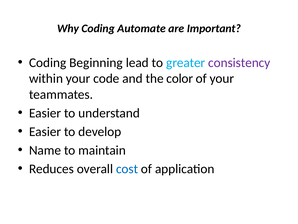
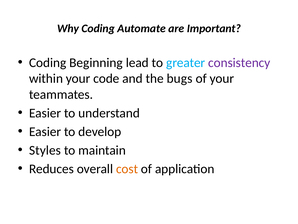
color: color -> bugs
Name: Name -> Styles
cost colour: blue -> orange
